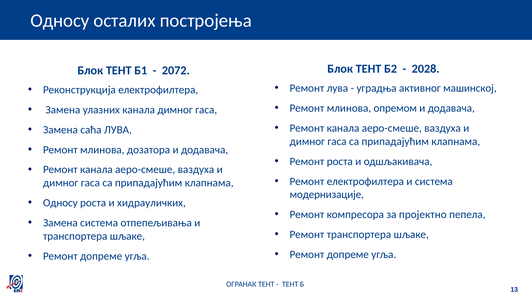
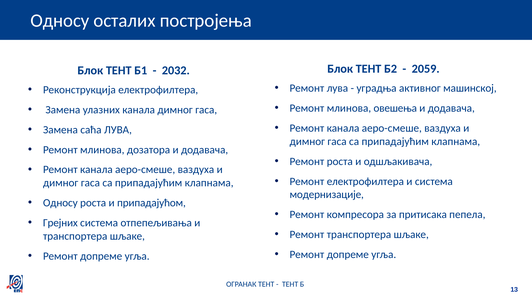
2072: 2072 -> 2032
2028: 2028 -> 2059
опремом: опремом -> овешења
хидрауличких: хидрауличких -> припадајућом
пројектно: пројектно -> притисака
Замена at (60, 223): Замена -> Грејних
